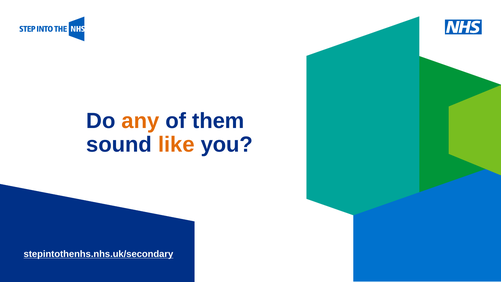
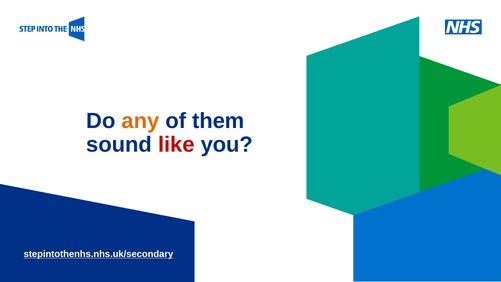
like colour: orange -> red
